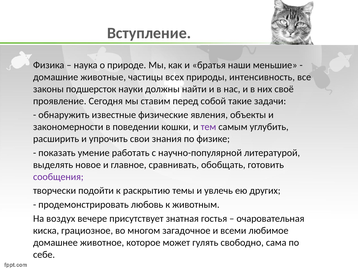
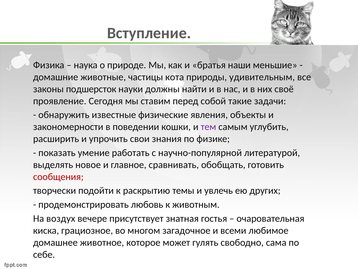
всех: всех -> кота
интенсивность: интенсивность -> удивительным
сообщения colour: purple -> red
